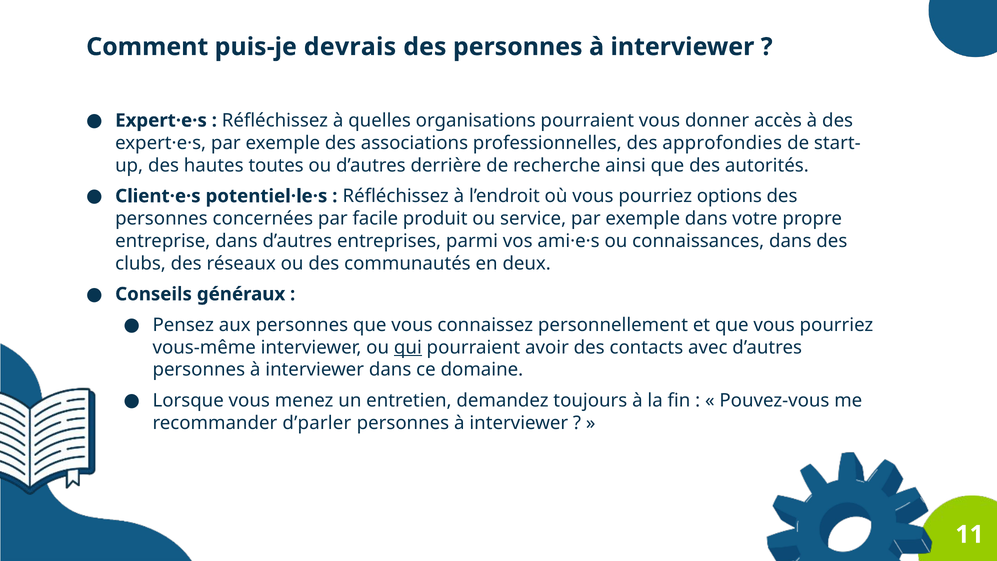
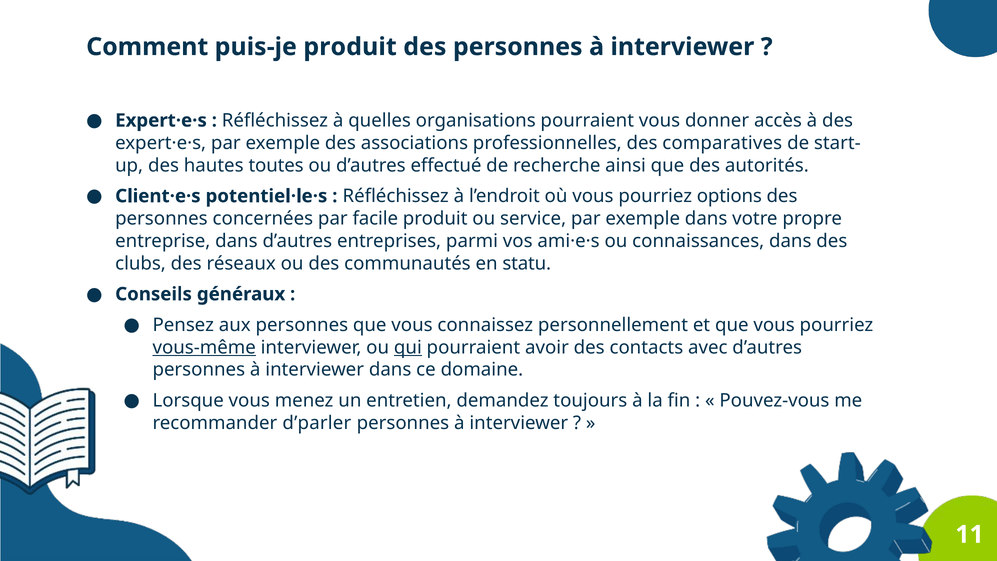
puis-je devrais: devrais -> produit
approfondies: approfondies -> comparatives
derrière: derrière -> effectué
deux: deux -> statu
vous-même underline: none -> present
